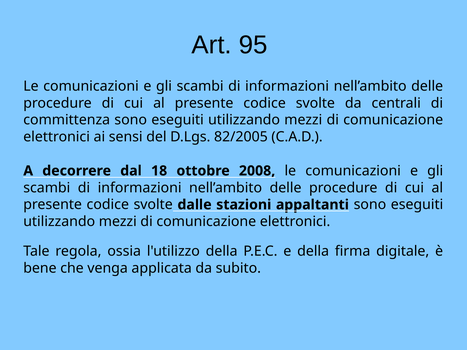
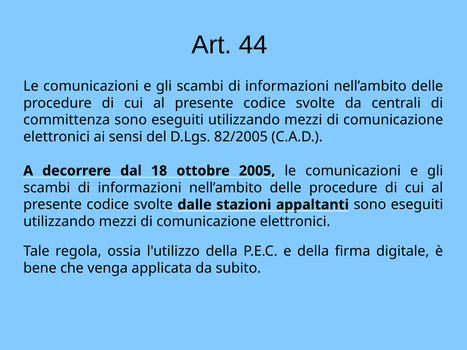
95: 95 -> 44
2008: 2008 -> 2005
